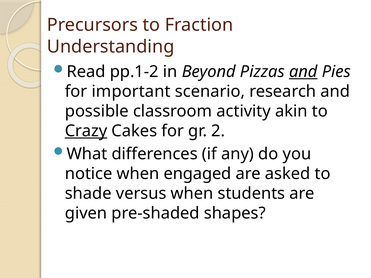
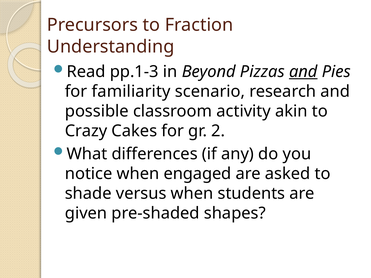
pp.1-2: pp.1-2 -> pp.1-3
important: important -> familiarity
Crazy underline: present -> none
